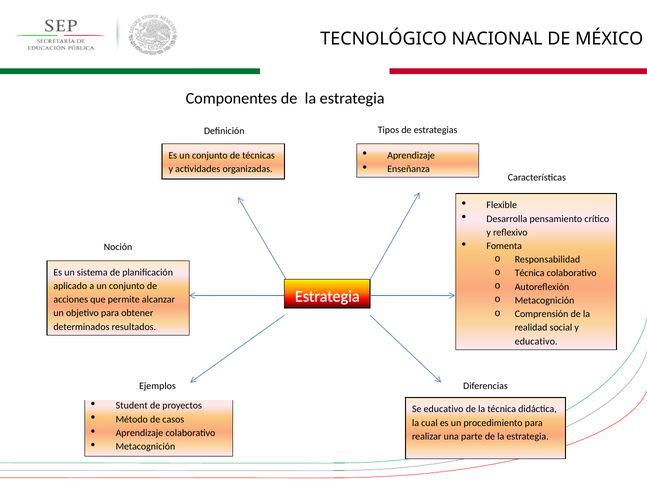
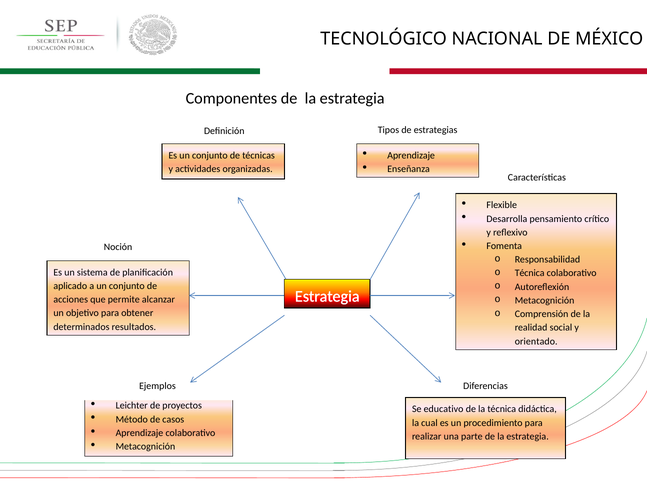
educativo at (536, 342): educativo -> orientado
Student: Student -> Leichter
